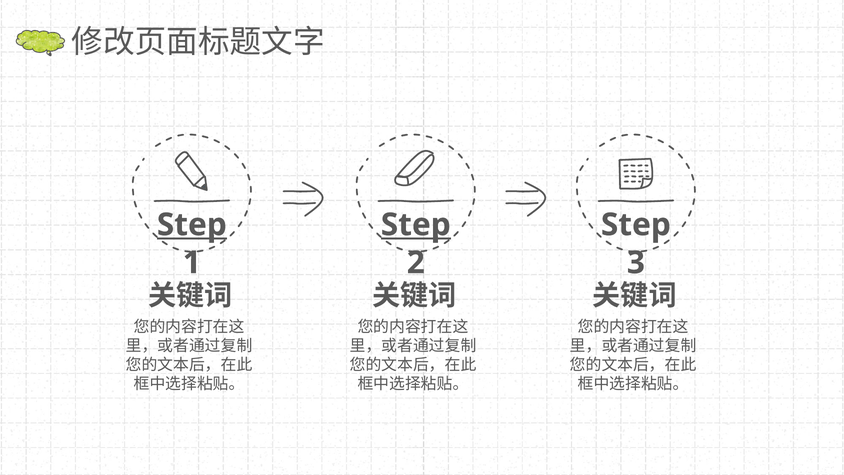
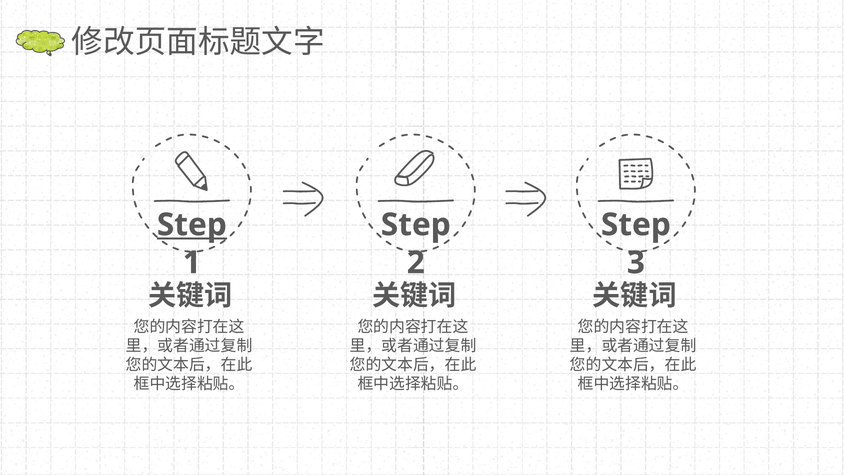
Step at (416, 225) underline: present -> none
